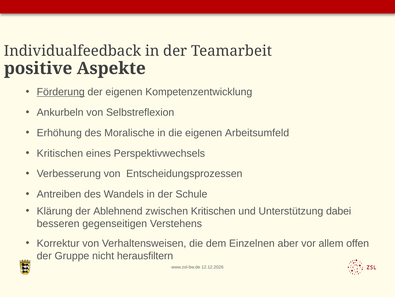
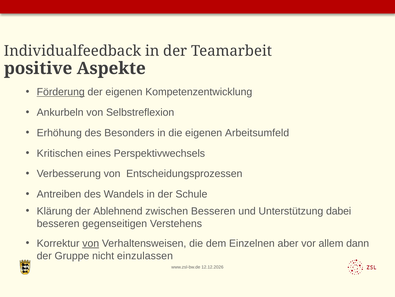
Moralische: Moralische -> Besonders
zwischen Kritischen: Kritischen -> Besseren
von at (91, 243) underline: none -> present
offen: offen -> dann
herausfiltern: herausfiltern -> einzulassen
